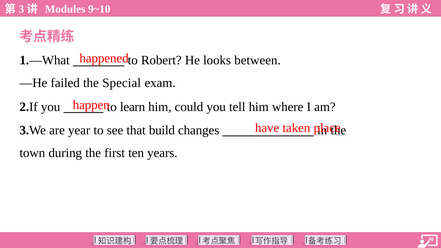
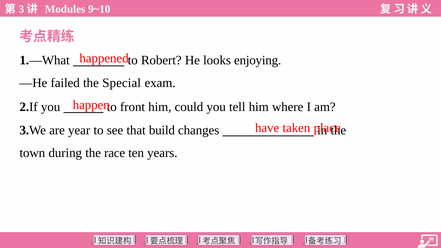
between: between -> enjoying
learn: learn -> front
first: first -> race
